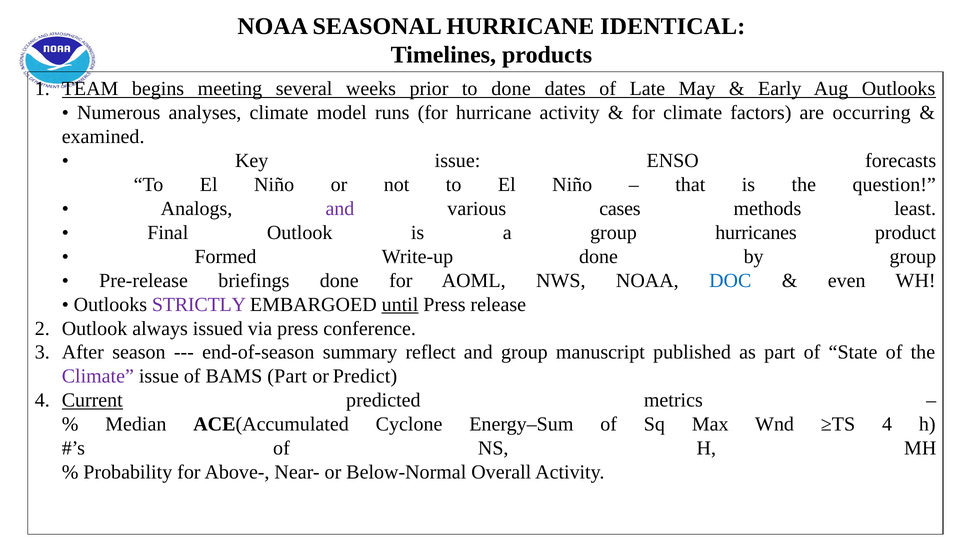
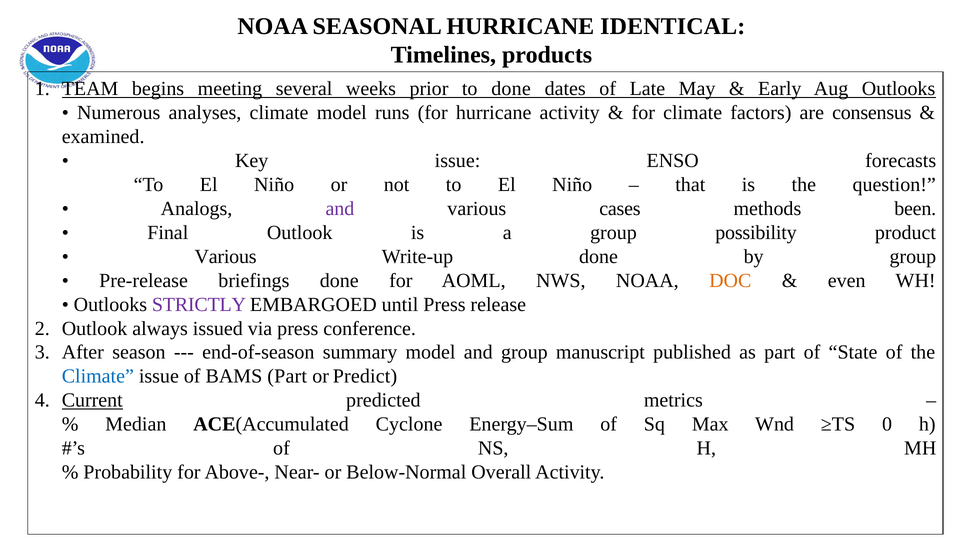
occurring: occurring -> consensus
least: least -> been
hurricanes: hurricanes -> possibility
Formed at (225, 257): Formed -> Various
DOC colour: blue -> orange
until underline: present -> none
summary reflect: reflect -> model
Climate at (98, 377) colour: purple -> blue
≥TS 4: 4 -> 0
